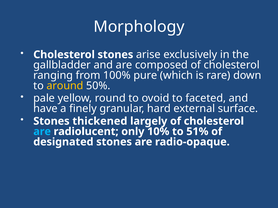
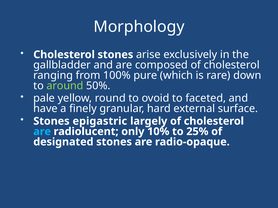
around colour: yellow -> light green
thickened: thickened -> epigastric
51%: 51% -> 25%
